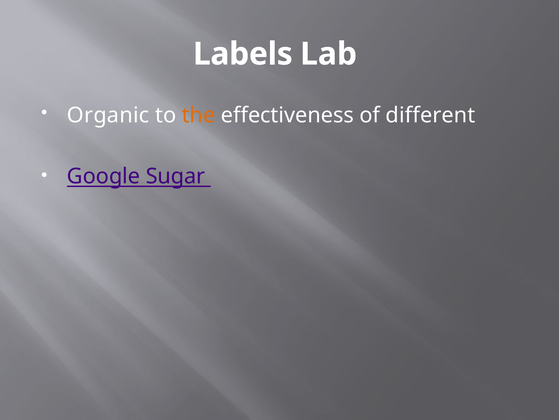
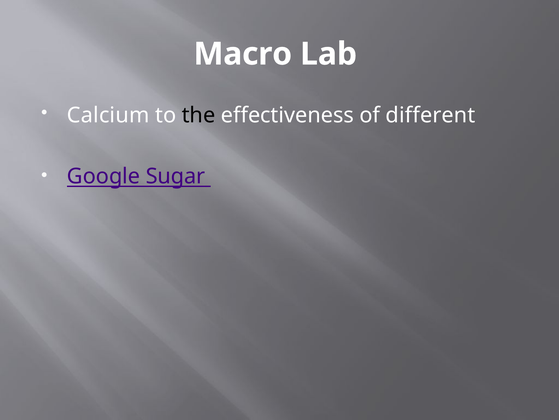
Labels: Labels -> Macro
Organic: Organic -> Calcium
the colour: orange -> black
